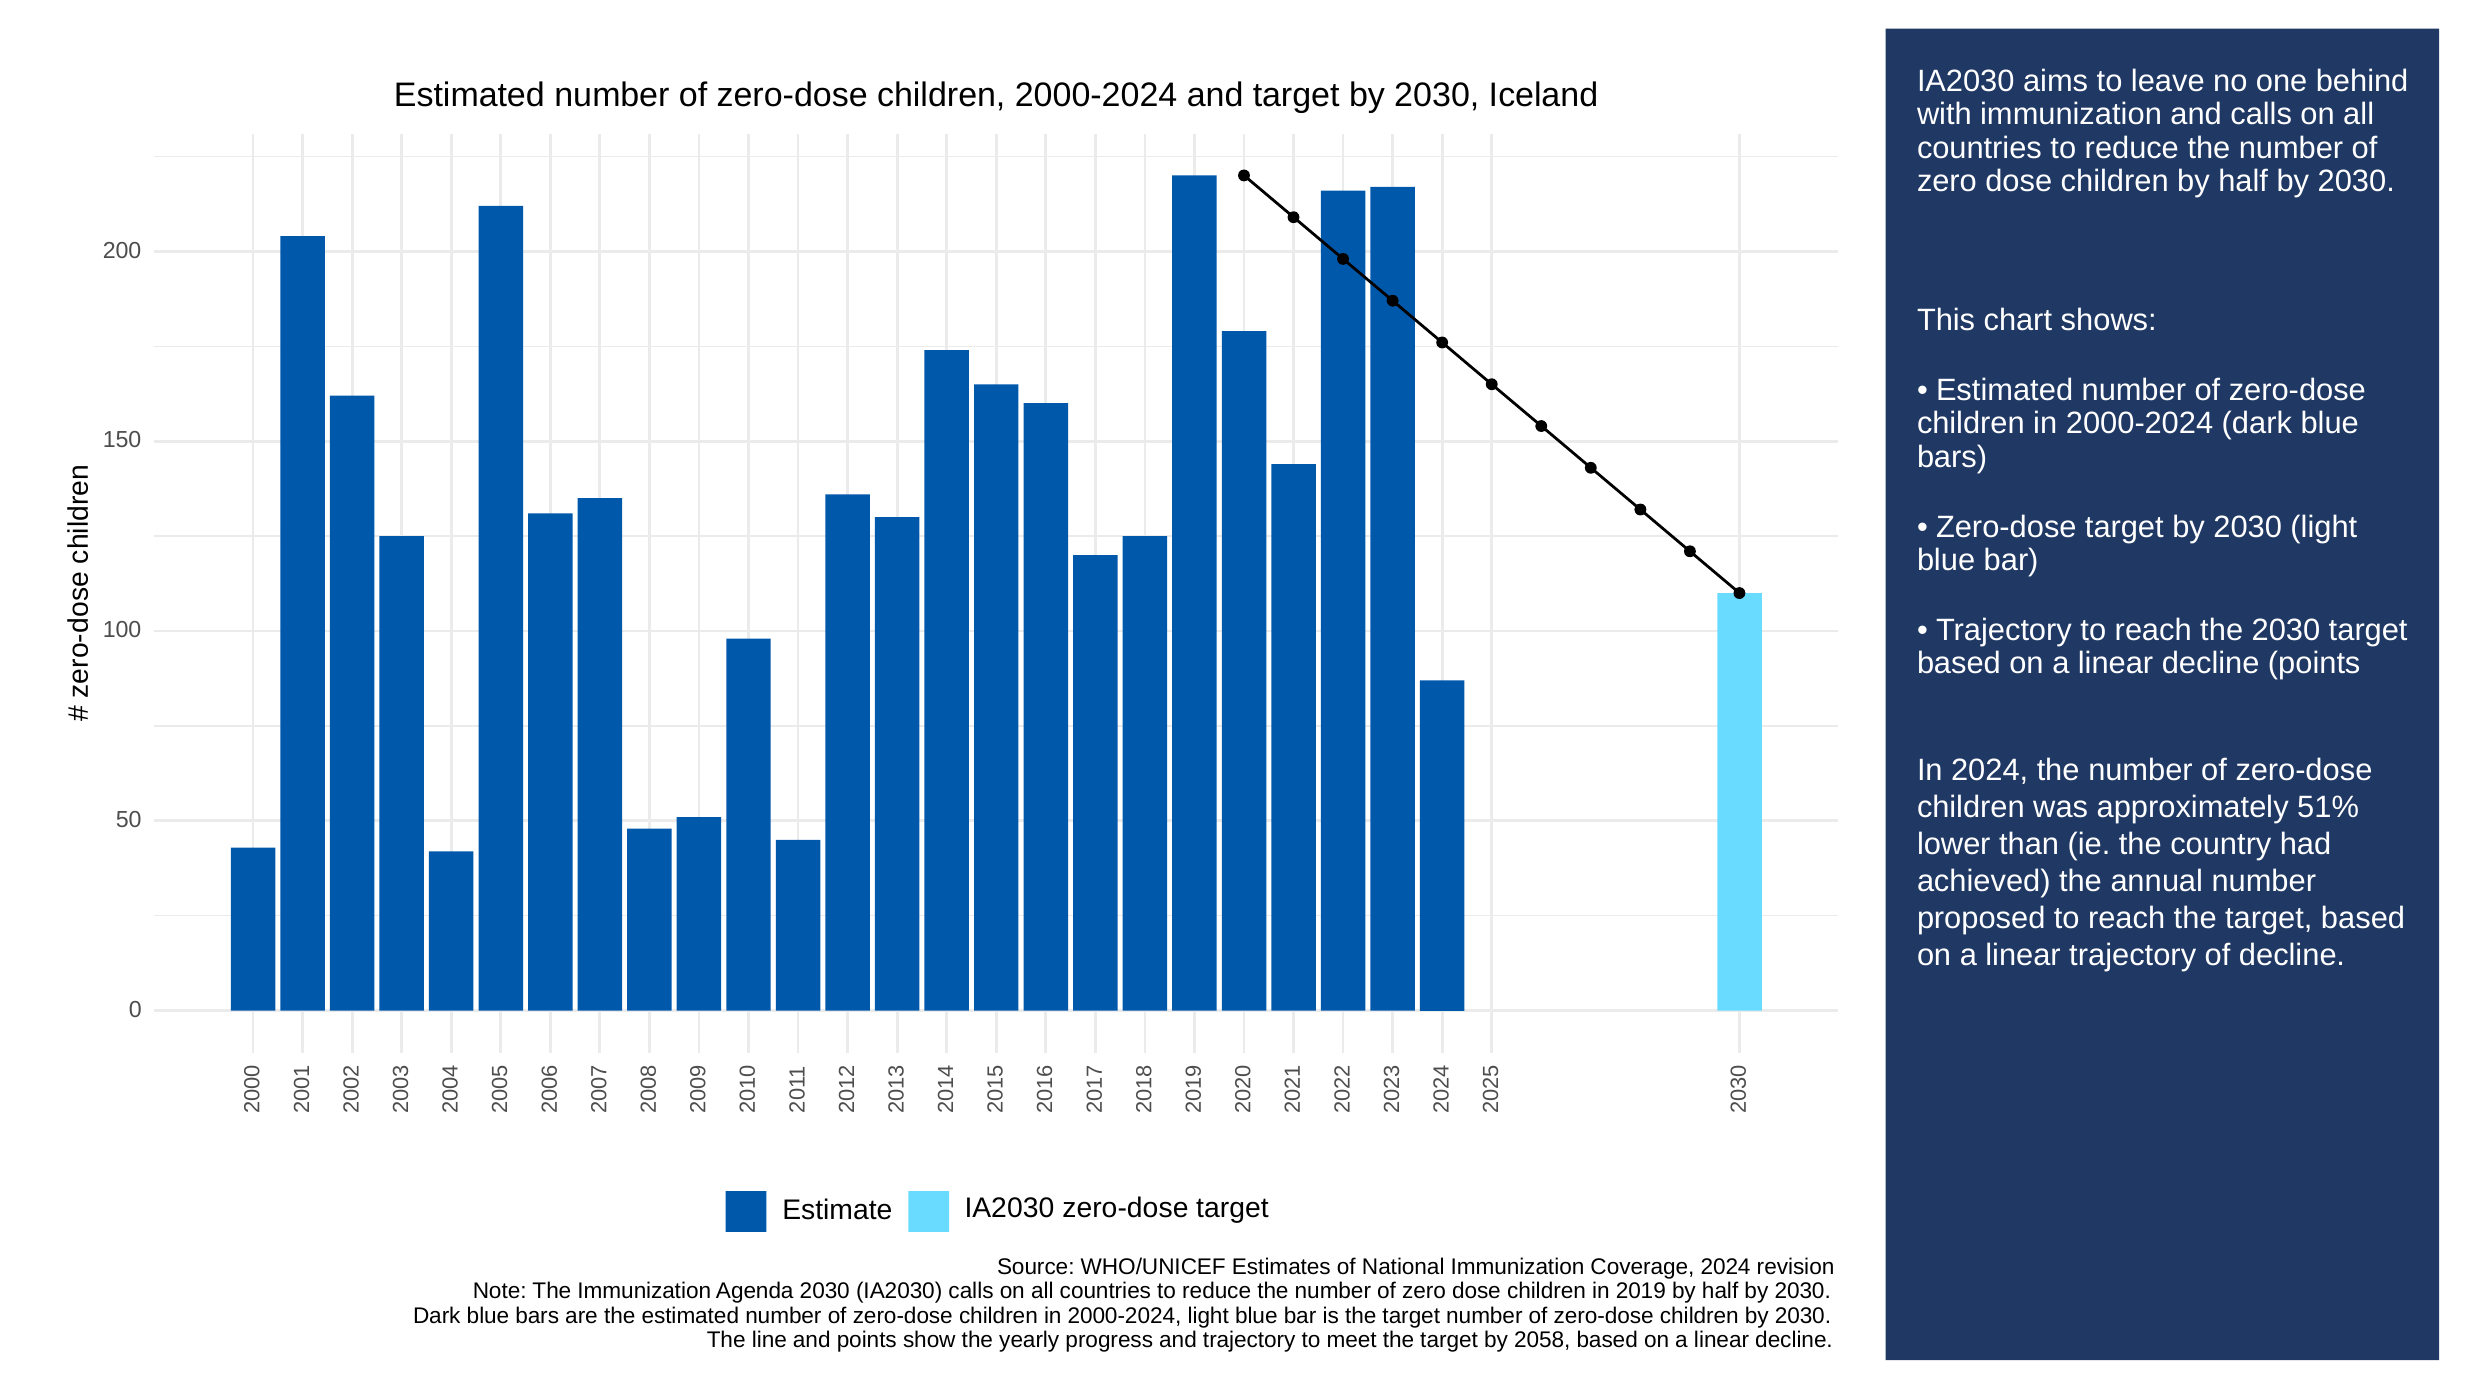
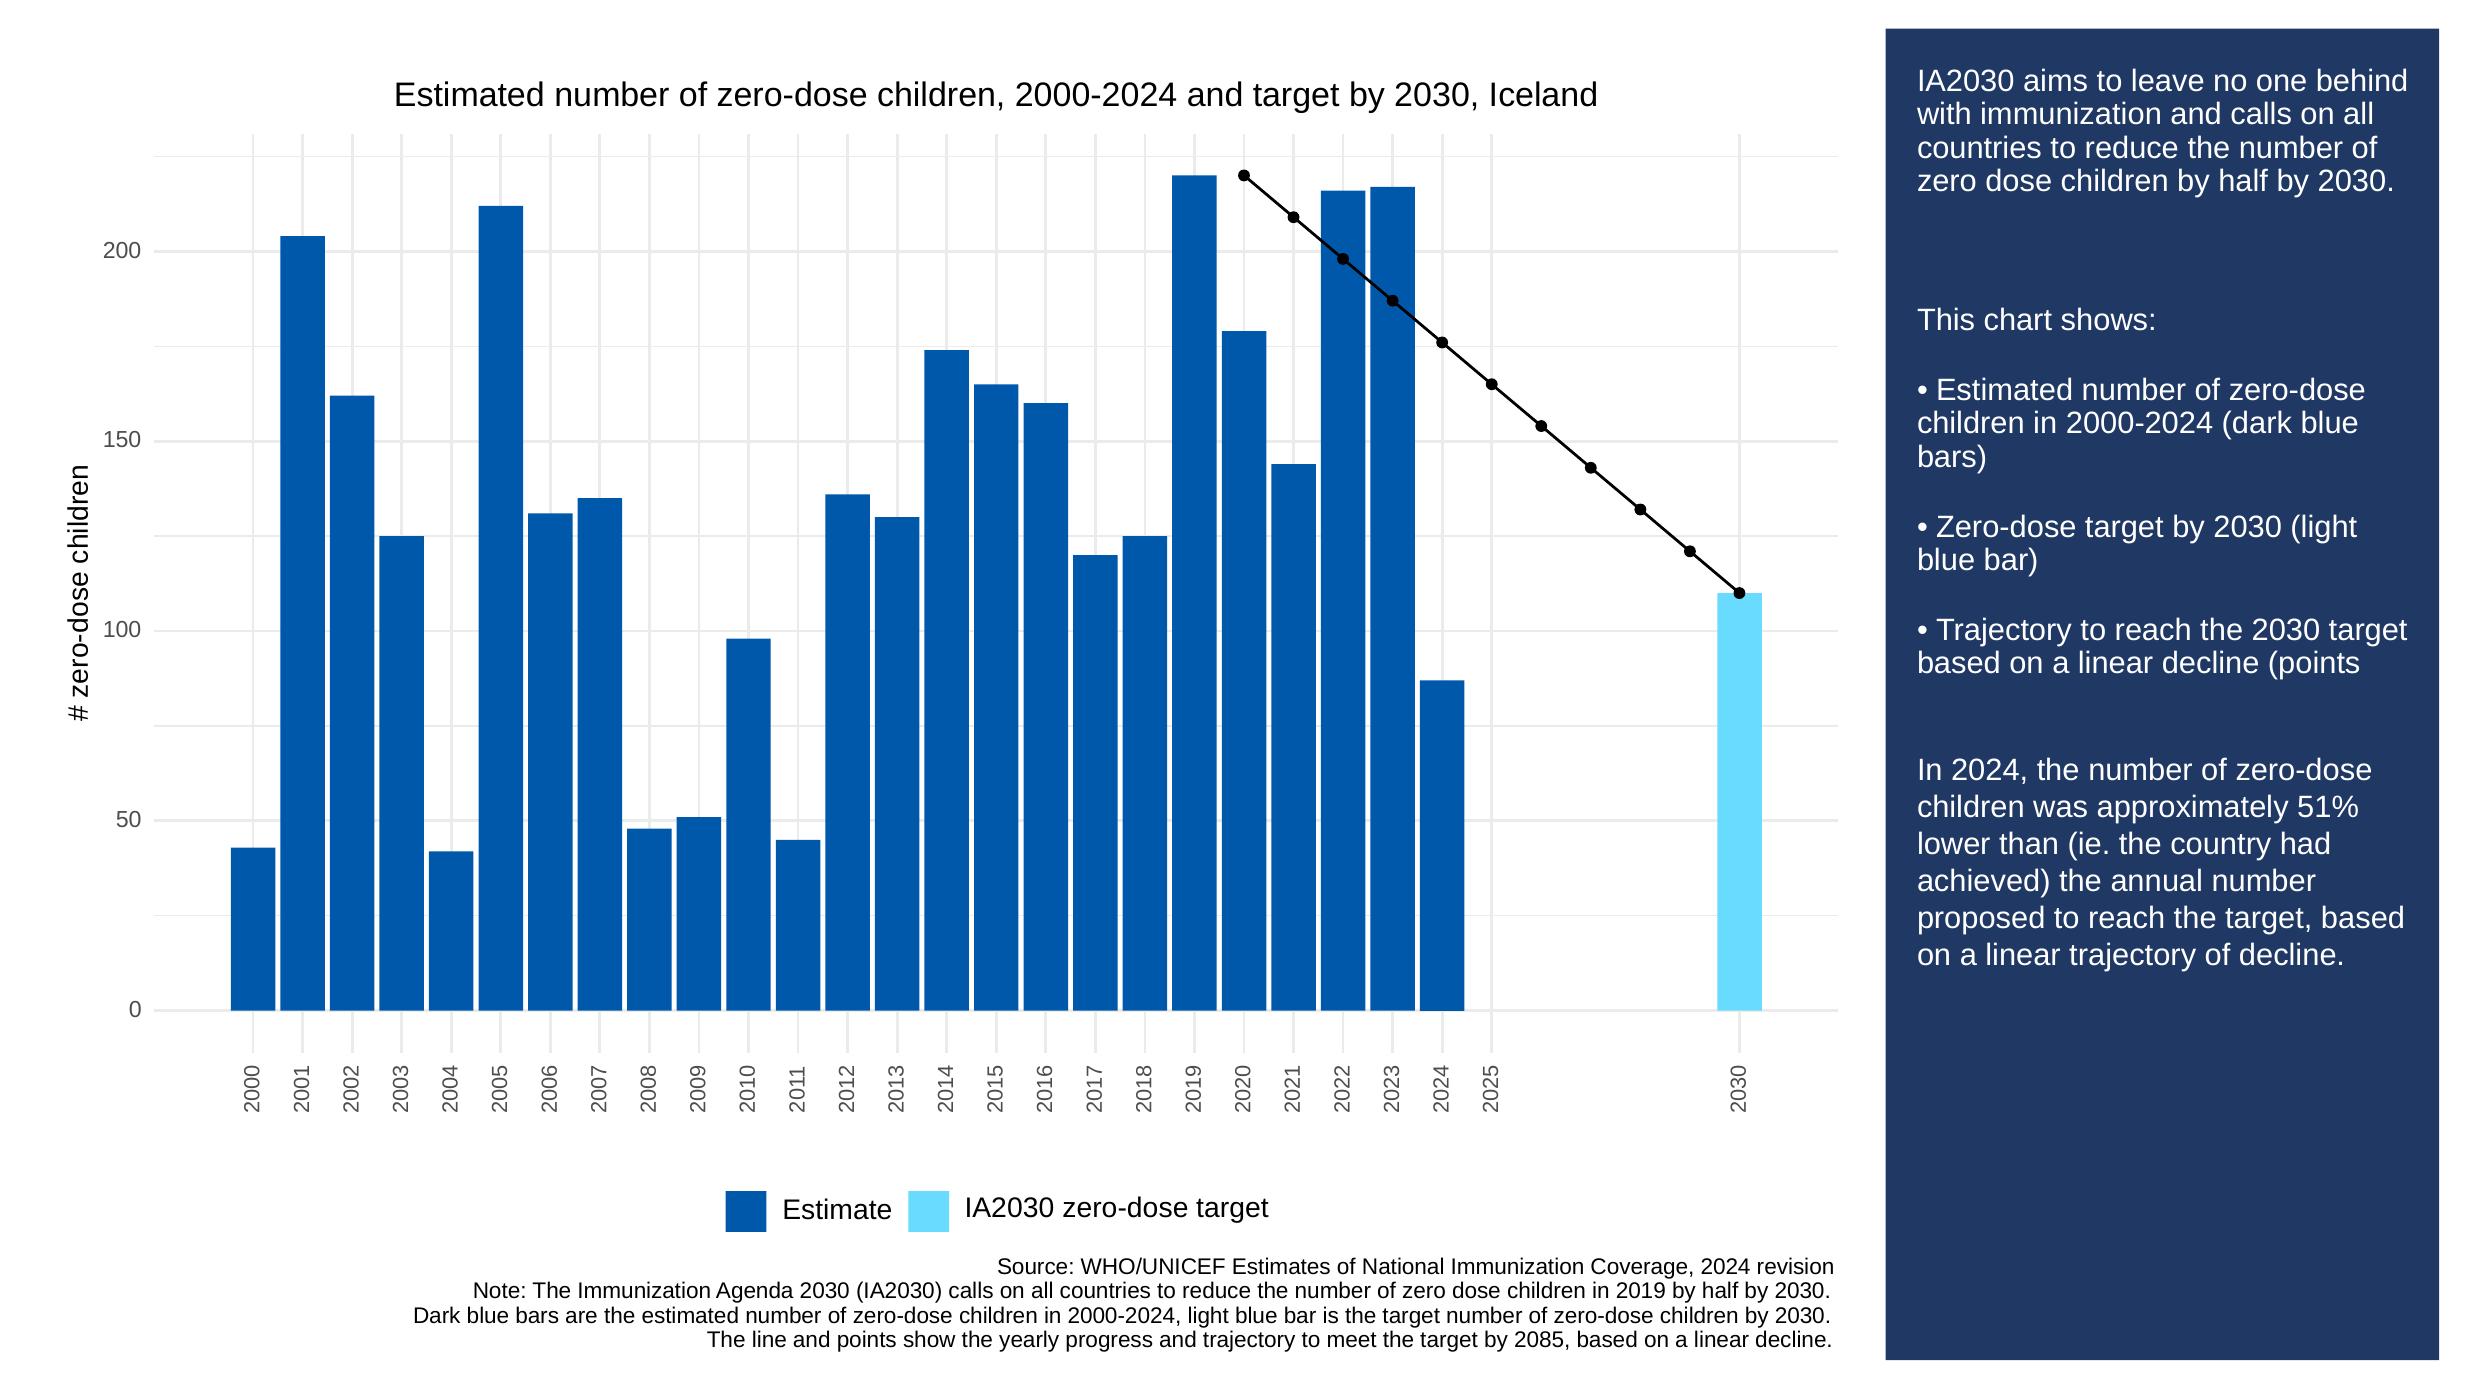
2058: 2058 -> 2085
